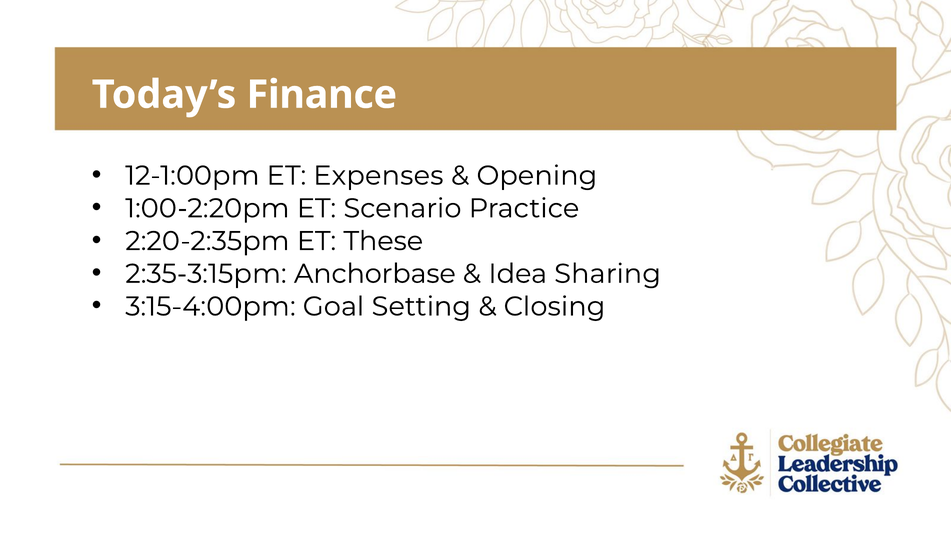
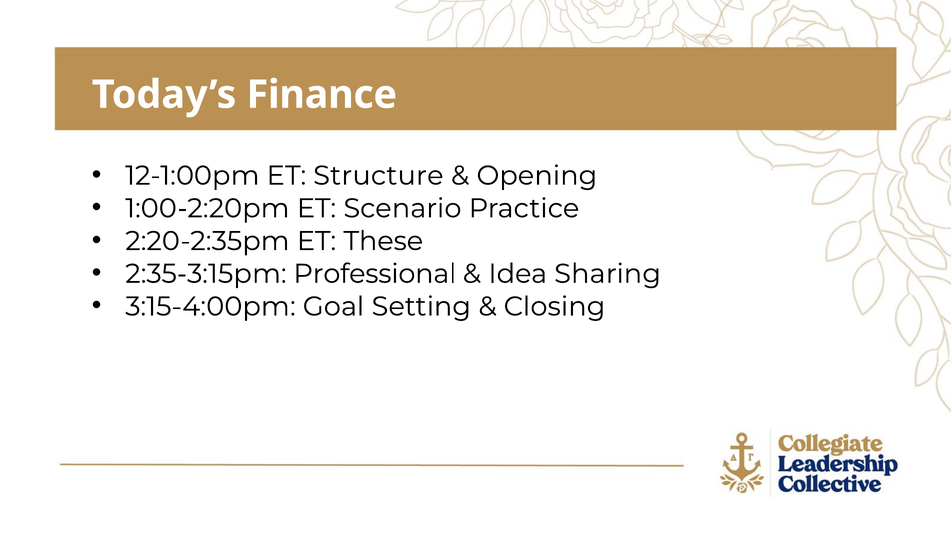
Expenses: Expenses -> Structure
Anchorbase: Anchorbase -> Professional
